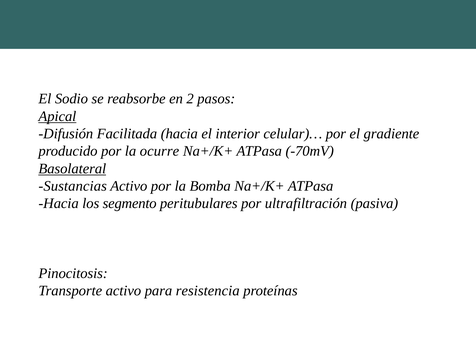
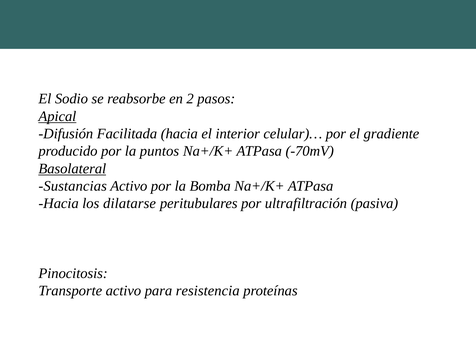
ocurre: ocurre -> puntos
segmento: segmento -> dilatarse
